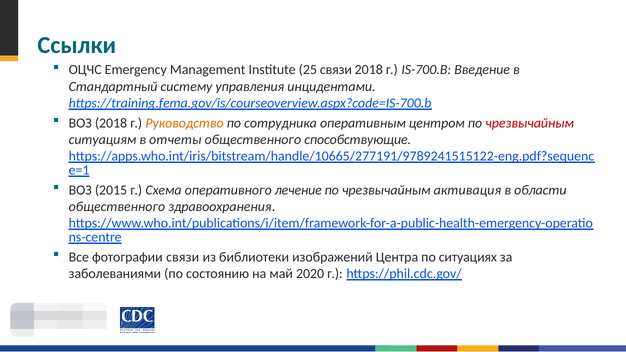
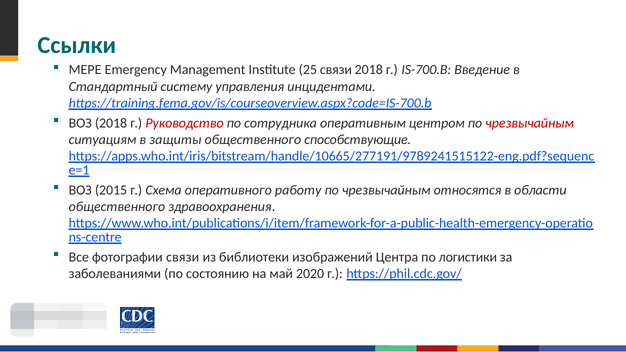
ОЦЧС: ОЦЧС -> МЕРЕ
Руководство colour: orange -> red
отчеты: отчеты -> защиты
лечение: лечение -> работу
активация: активация -> относятся
ситуациях: ситуациях -> логистики
